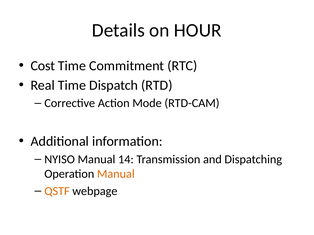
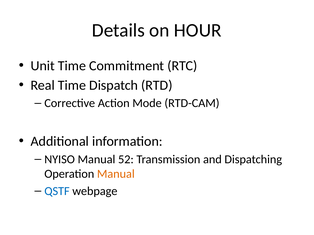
Cost: Cost -> Unit
14: 14 -> 52
QSTF colour: orange -> blue
